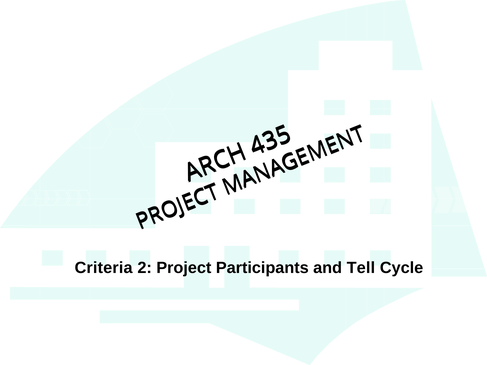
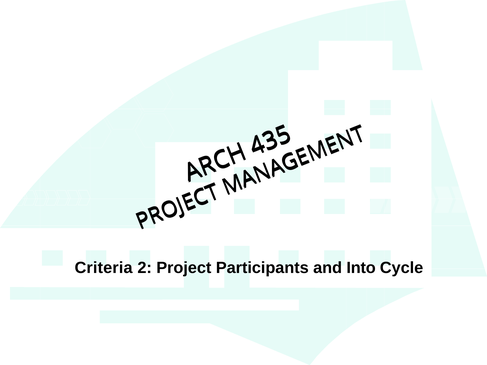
Tell: Tell -> Into
